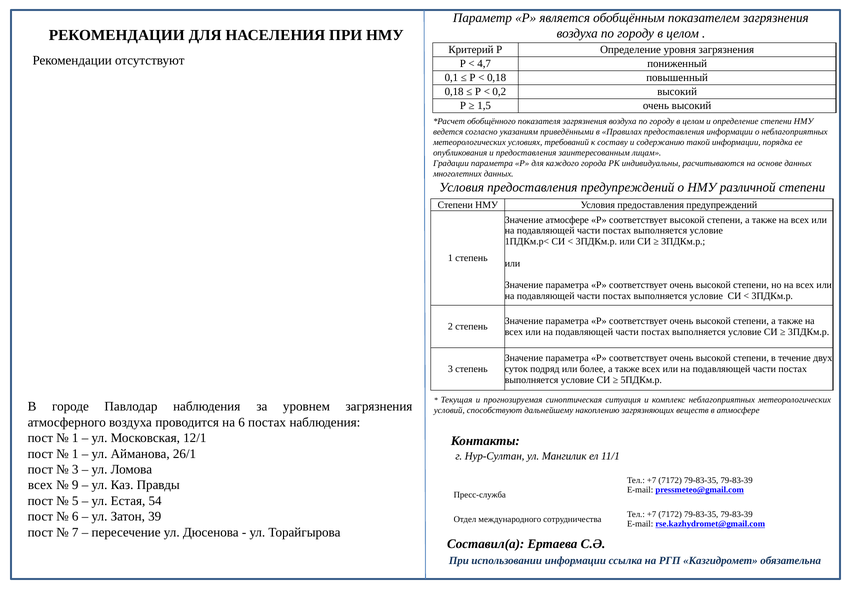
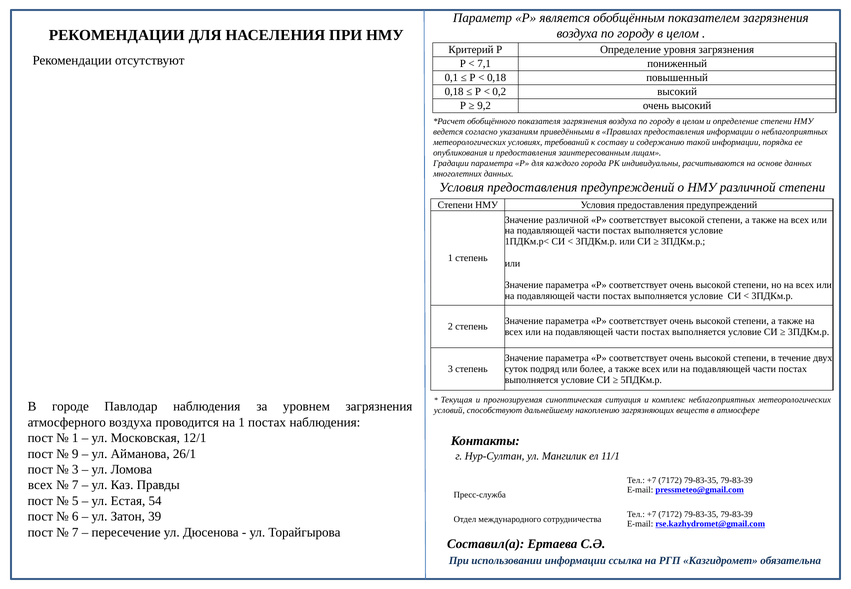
4,7: 4,7 -> 7,1
1,5: 1,5 -> 9,2
Значение атмосфере: атмосфере -> различной
на 6: 6 -> 1
1 at (75, 454): 1 -> 9
9 at (75, 485): 9 -> 7
